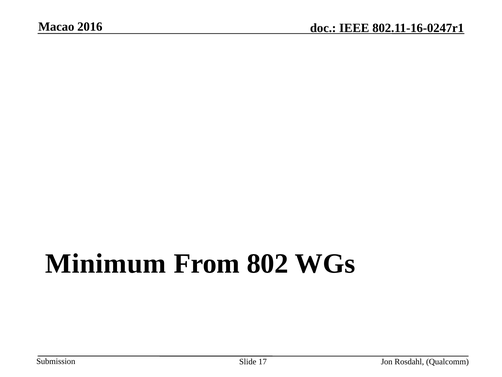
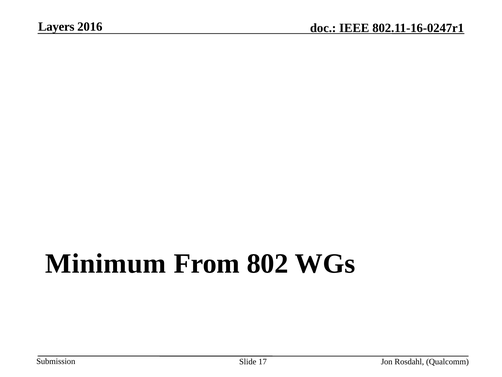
Macao: Macao -> Layers
